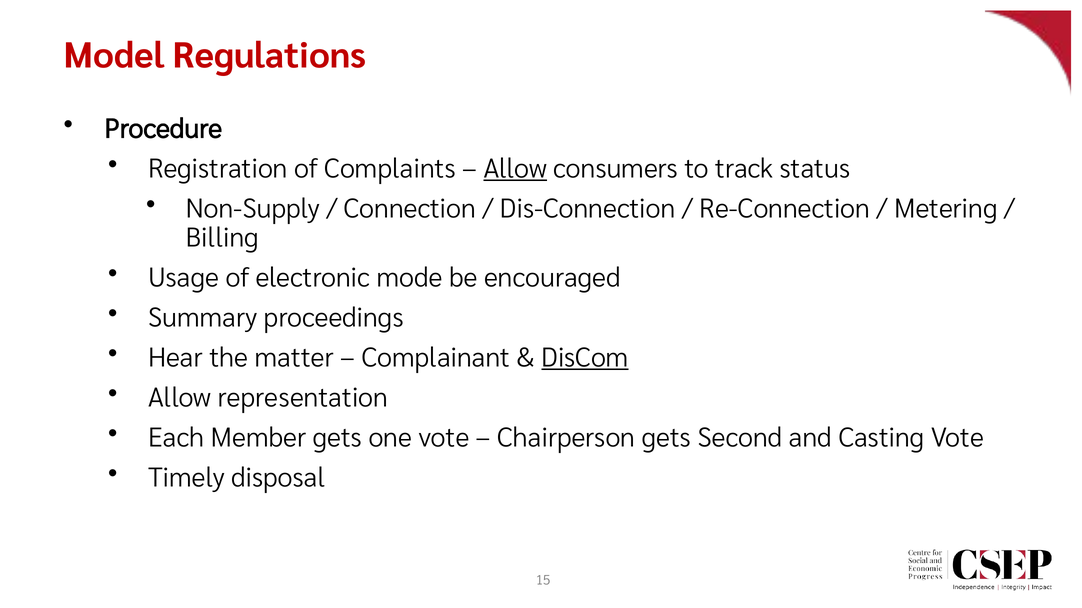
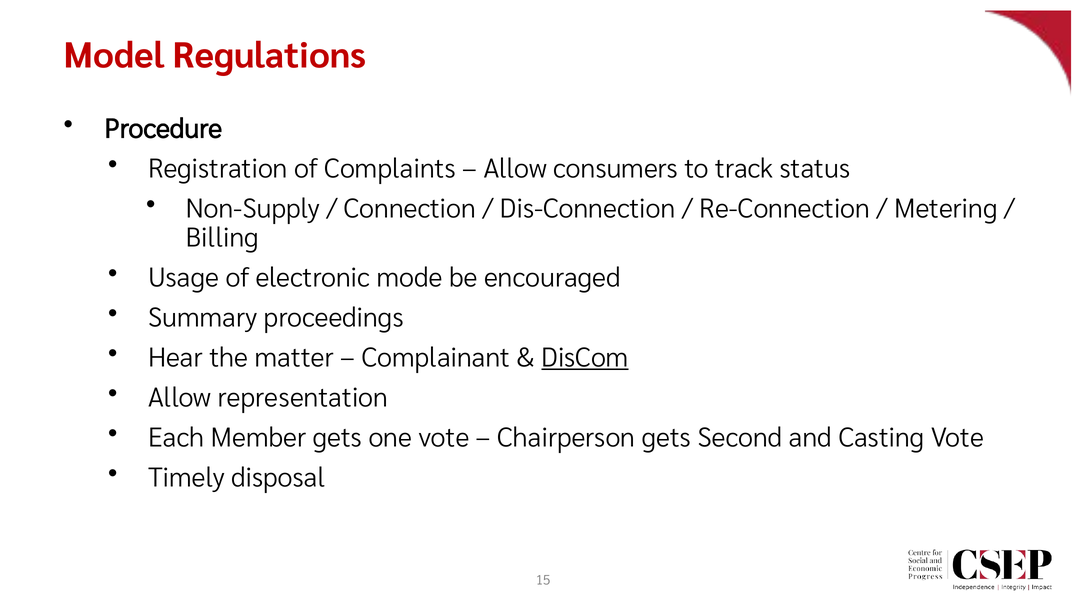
Allow at (515, 169) underline: present -> none
